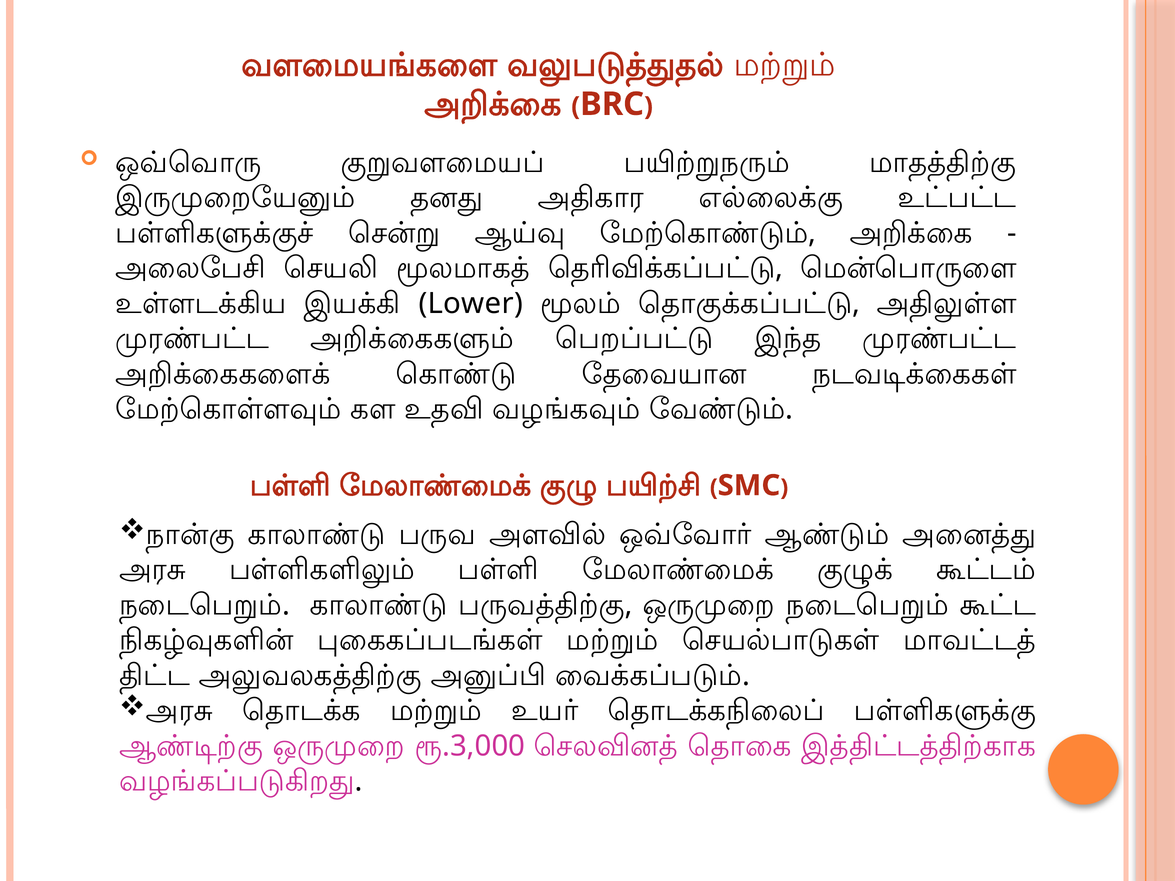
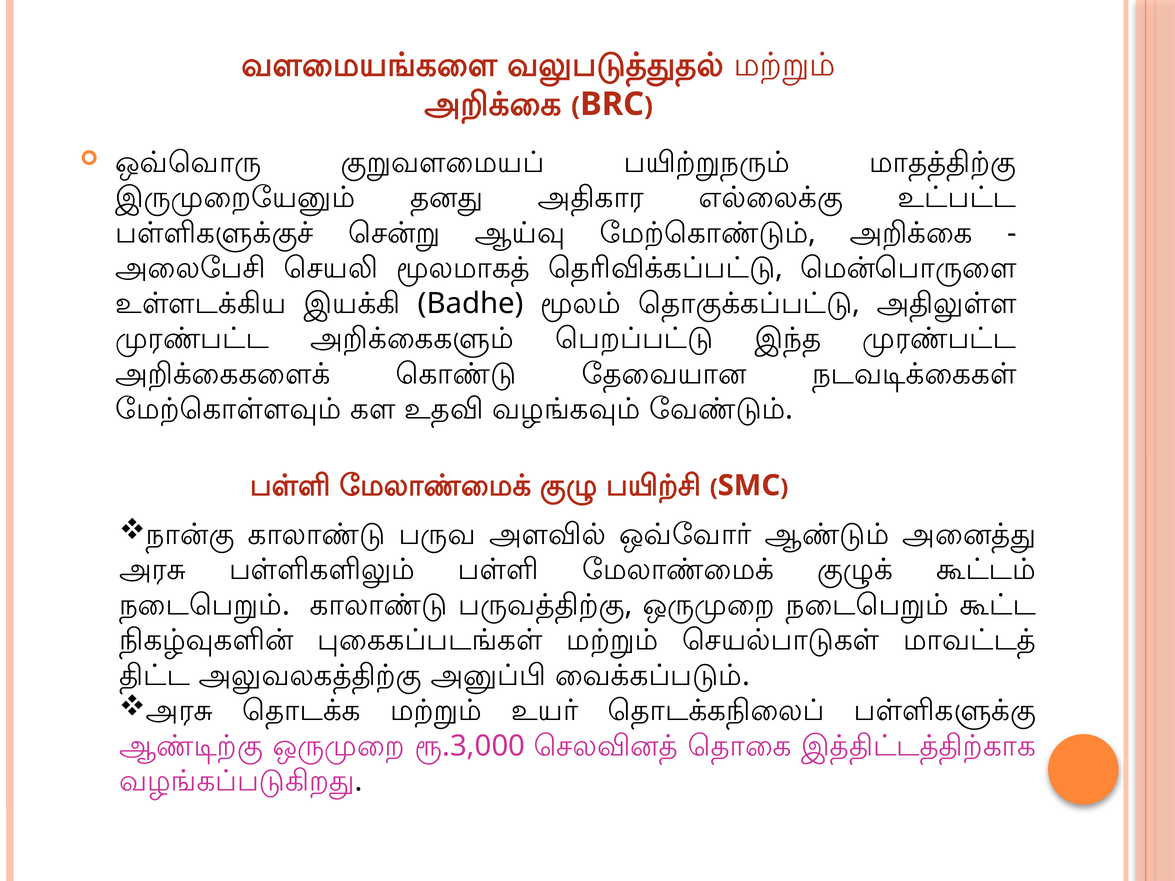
Lower: Lower -> Badhe
